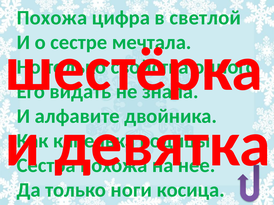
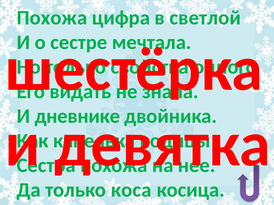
алфавите: алфавите -> дневнике
ноги: ноги -> коса
